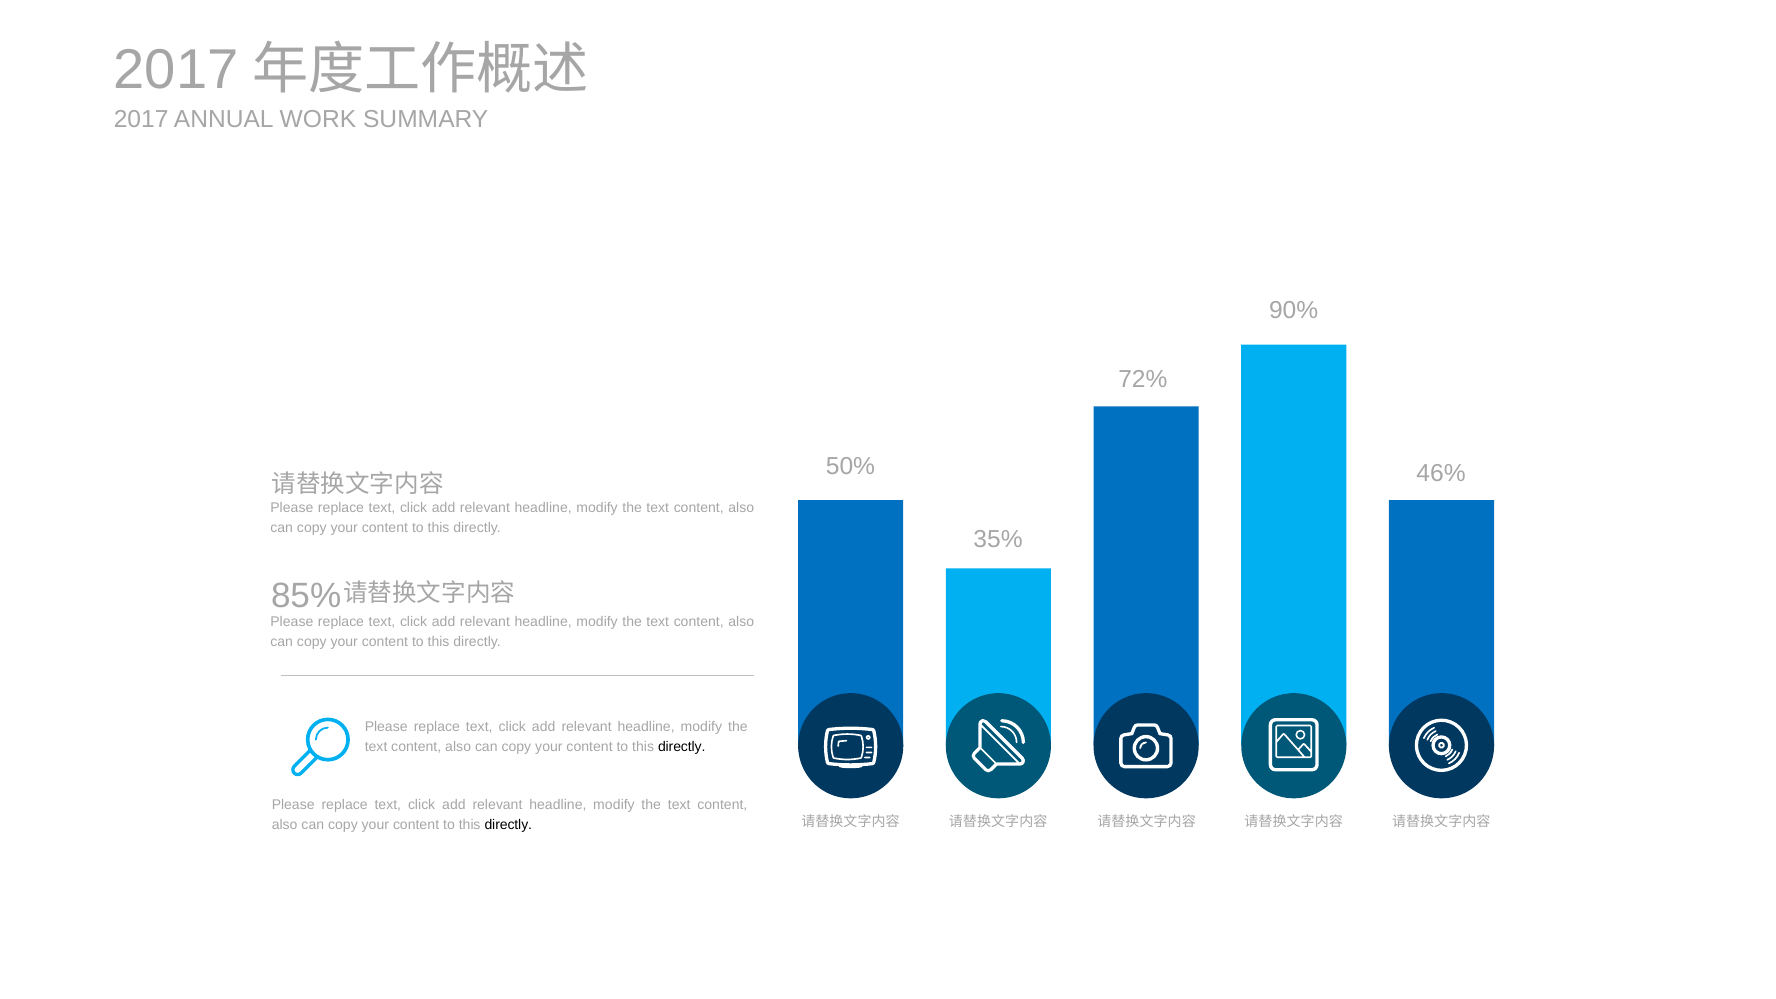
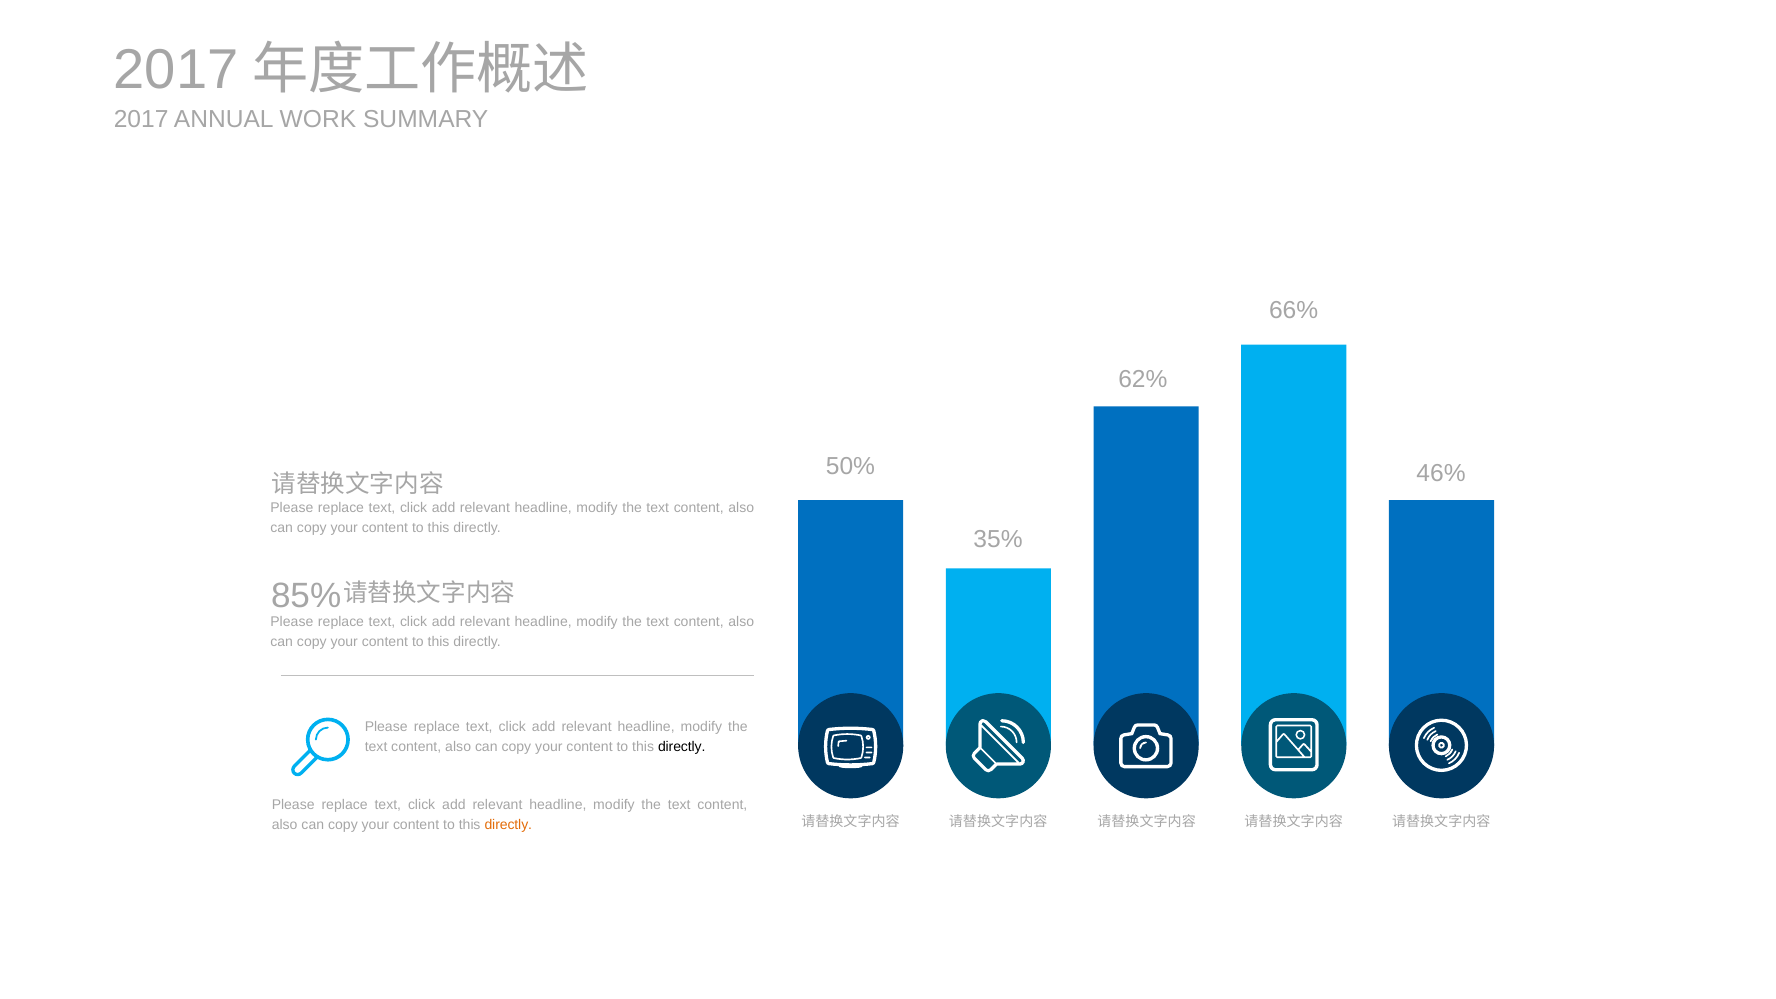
90%: 90% -> 66%
72%: 72% -> 62%
directly at (508, 825) colour: black -> orange
